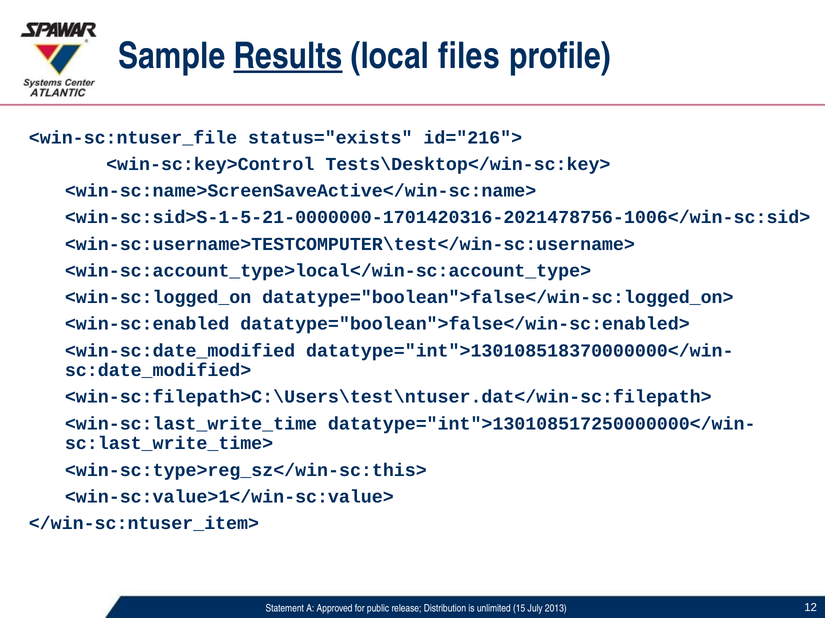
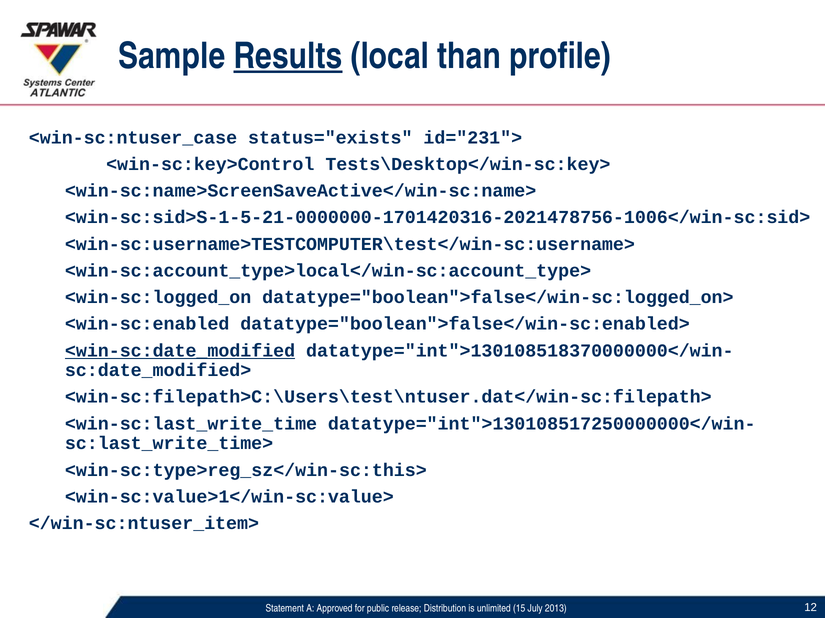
files: files -> than
<win-sc:ntuser_file: <win-sc:ntuser_file -> <win-sc:ntuser_case
id="216">: id="216"> -> id="231">
<win-sc:date_modified underline: none -> present
